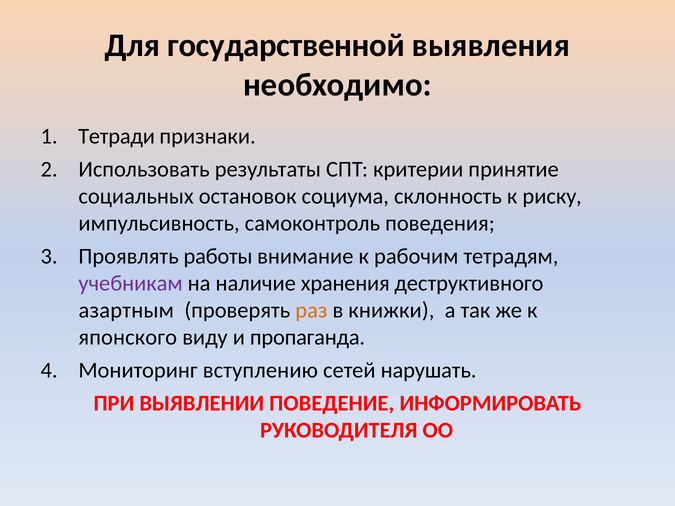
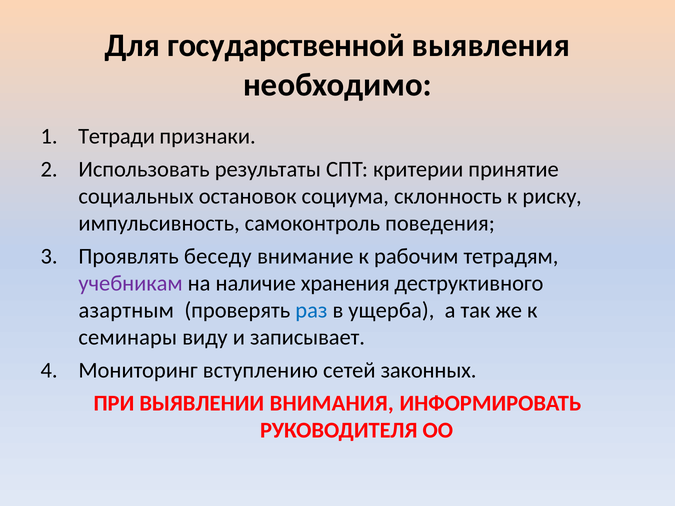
работы: работы -> беседу
раз colour: orange -> blue
книжки: книжки -> ущерба
японского: японского -> семинары
пропаганда: пропаганда -> записывает
нарушать: нарушать -> законных
ПОВЕДЕНИЕ: ПОВЕДЕНИЕ -> ВНИМАНИЯ
